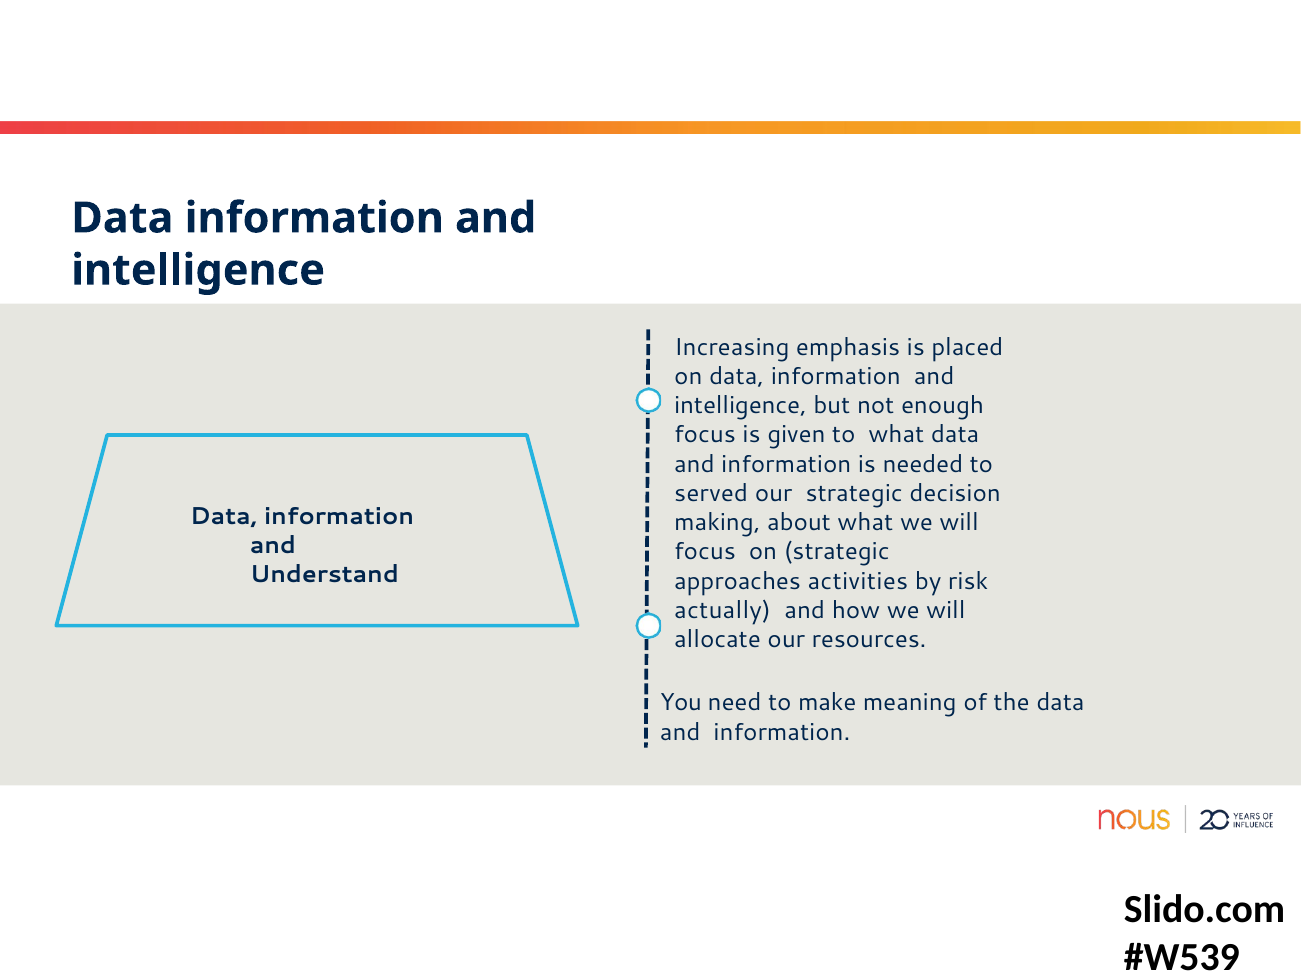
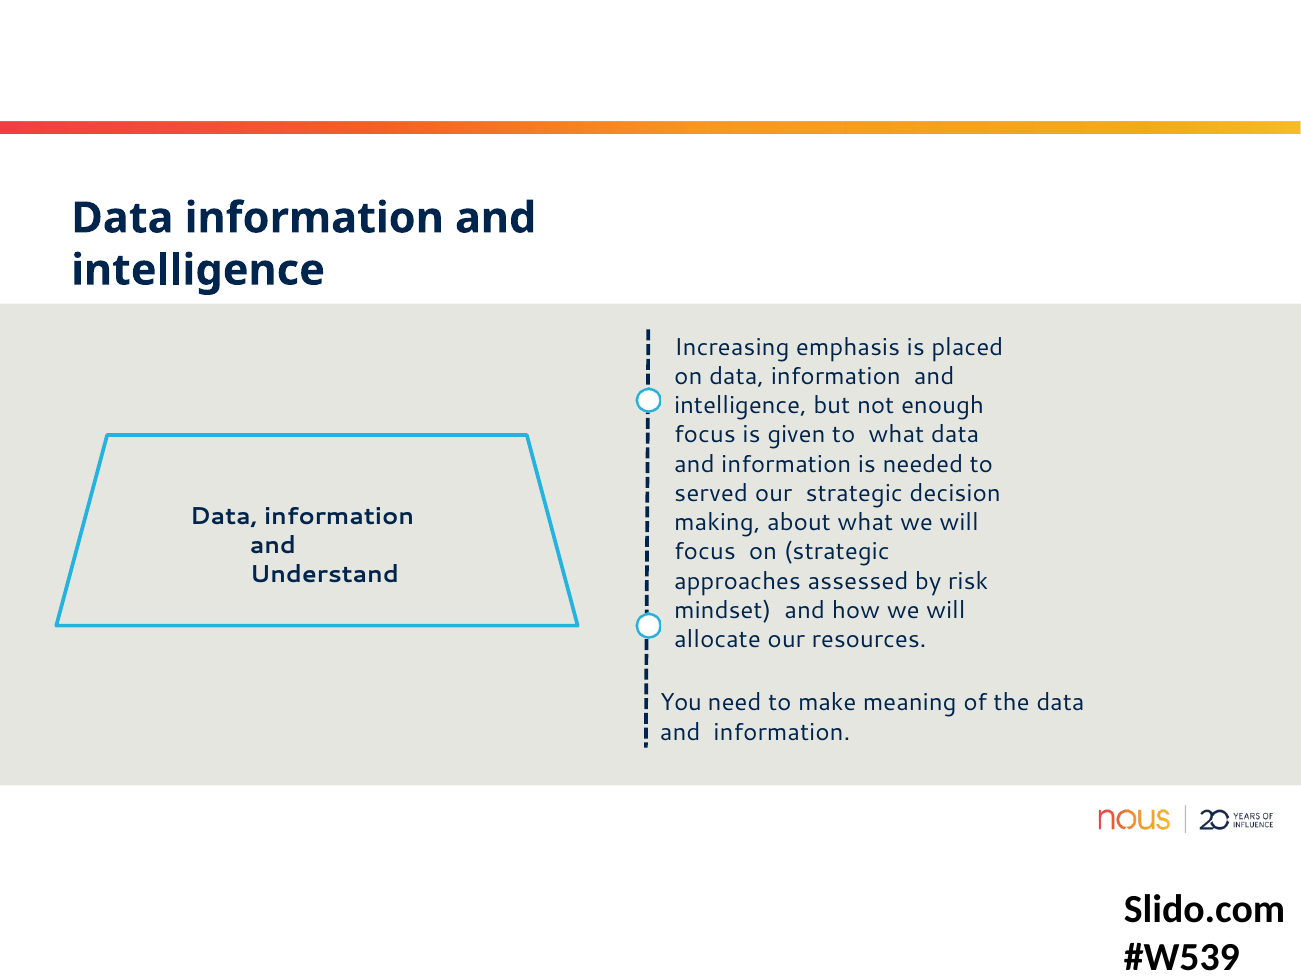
activities: activities -> assessed
actually: actually -> mindset
